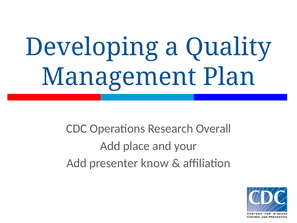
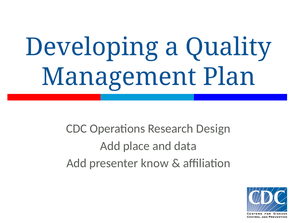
Overall: Overall -> Design
your: your -> data
